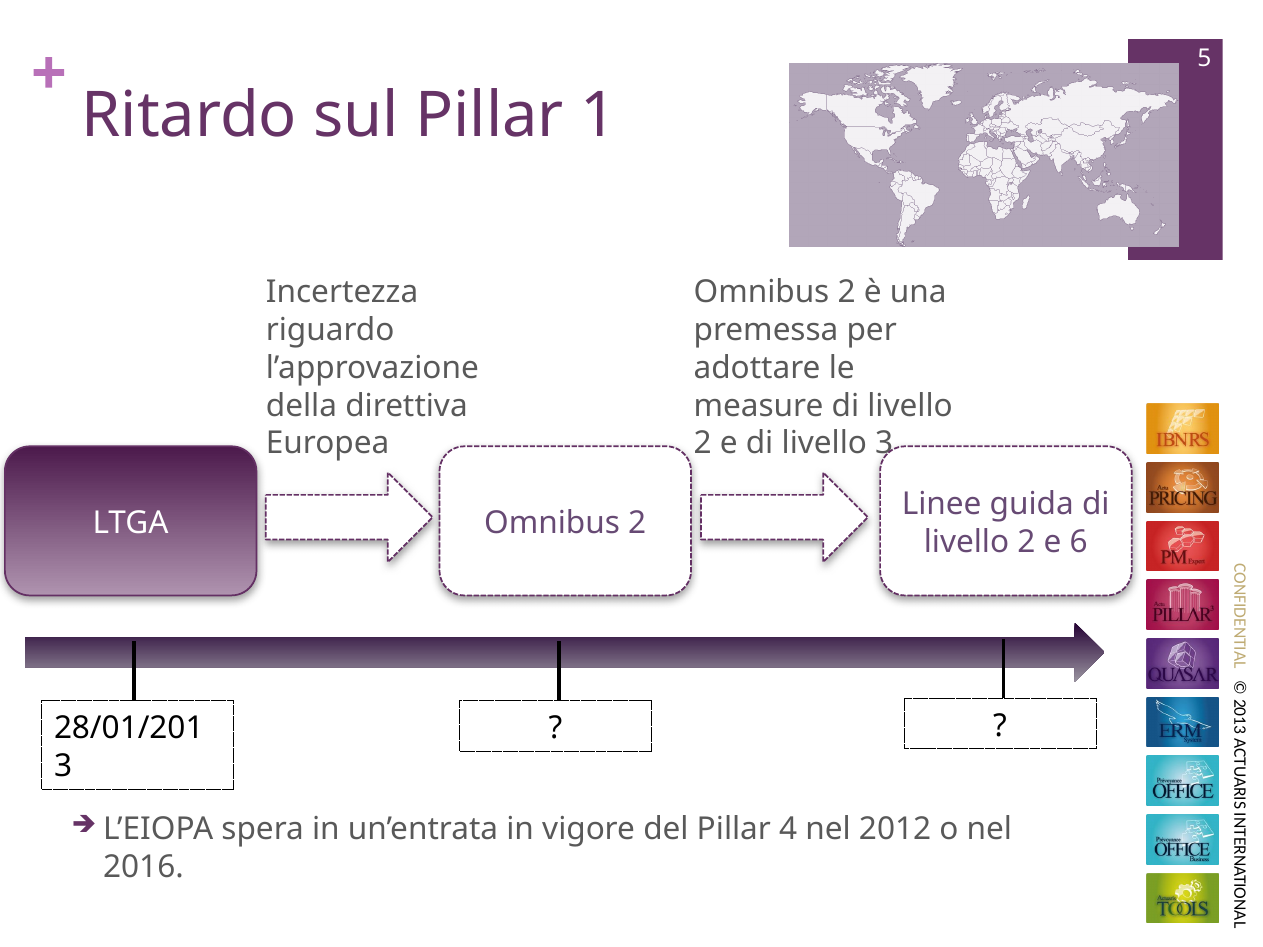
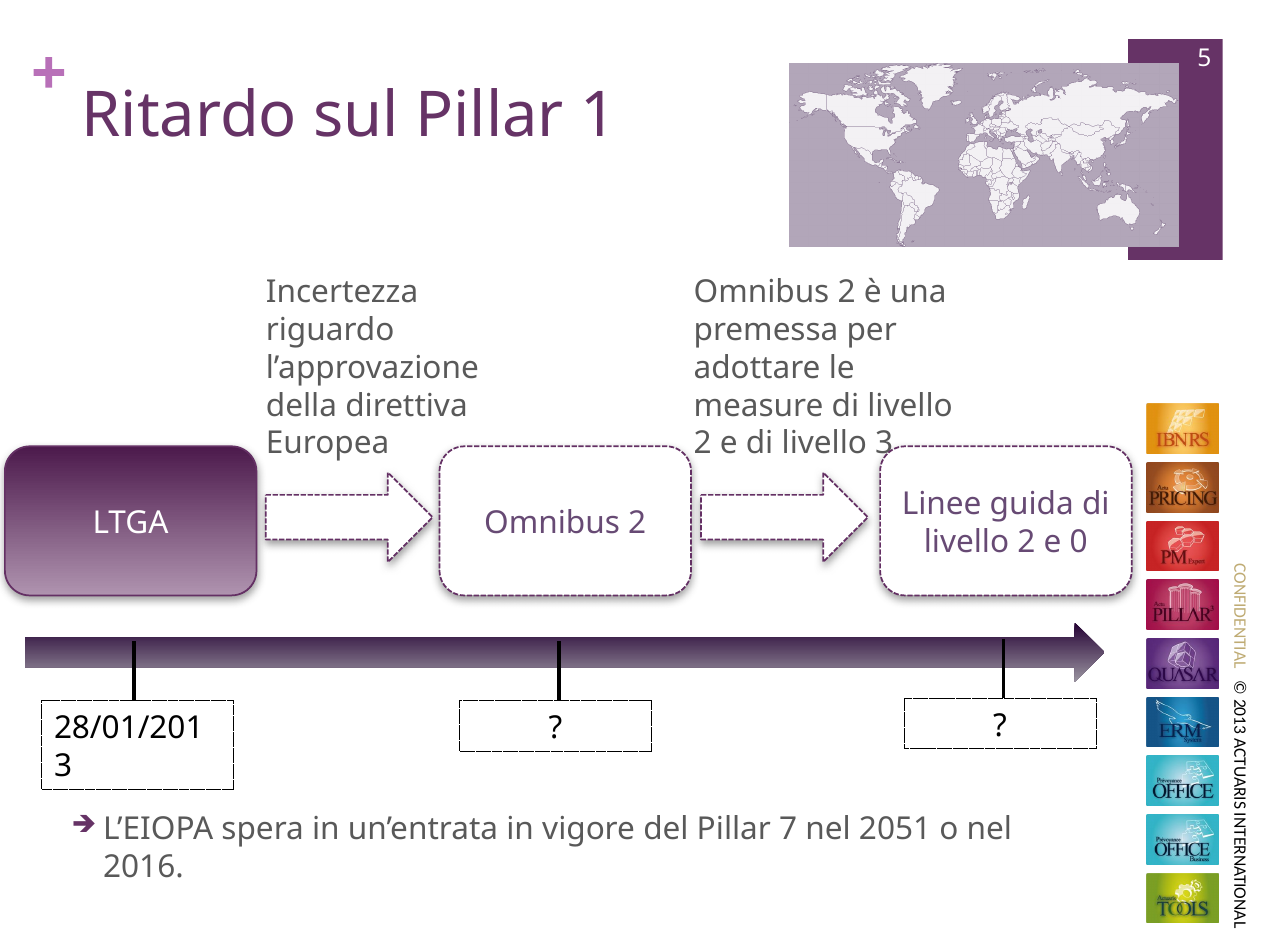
e 6: 6 -> 0
4: 4 -> 7
2012: 2012 -> 2051
